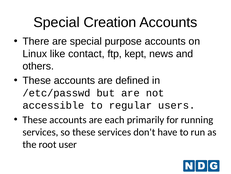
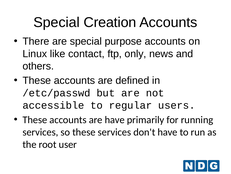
kept: kept -> only
are each: each -> have
